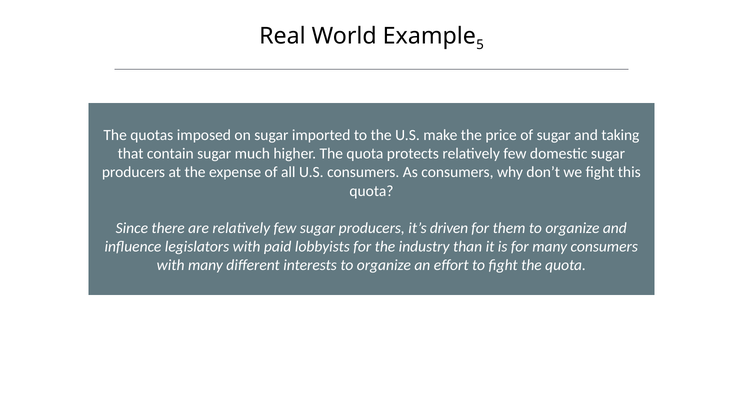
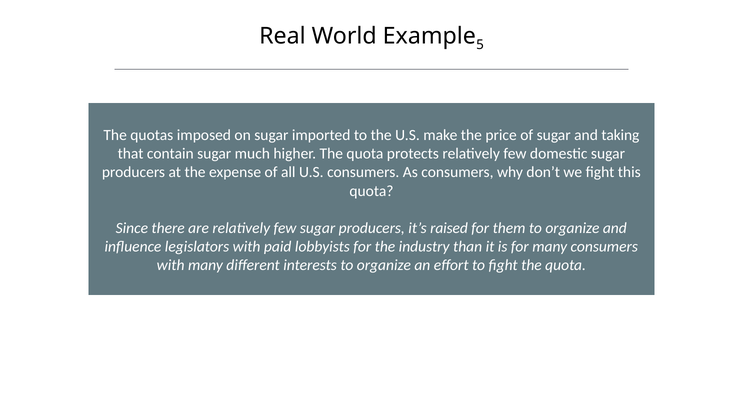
driven: driven -> raised
